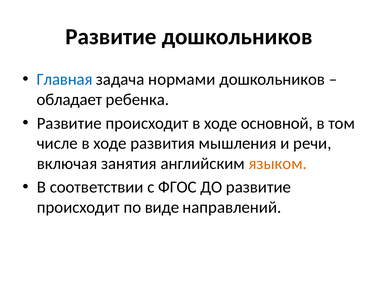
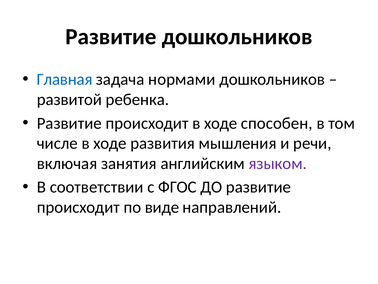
обладает: обладает -> развитой
основной: основной -> способен
языком colour: orange -> purple
